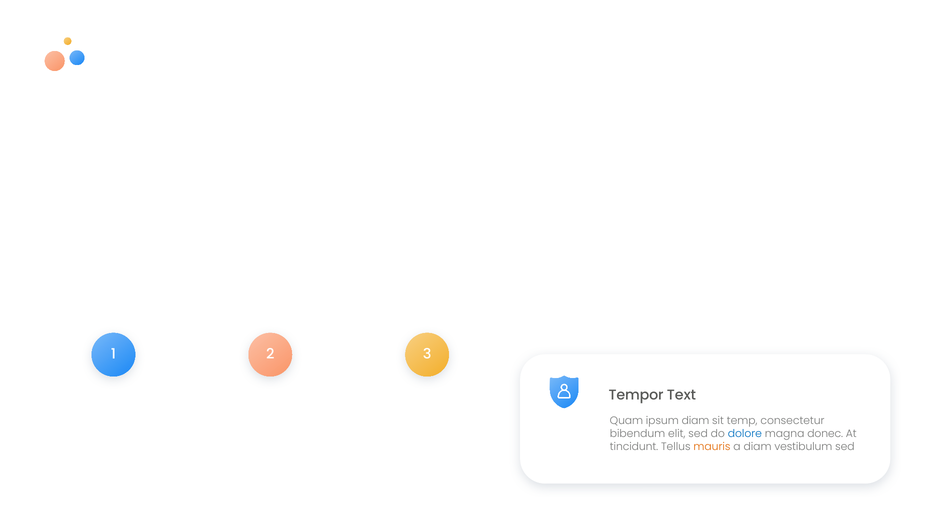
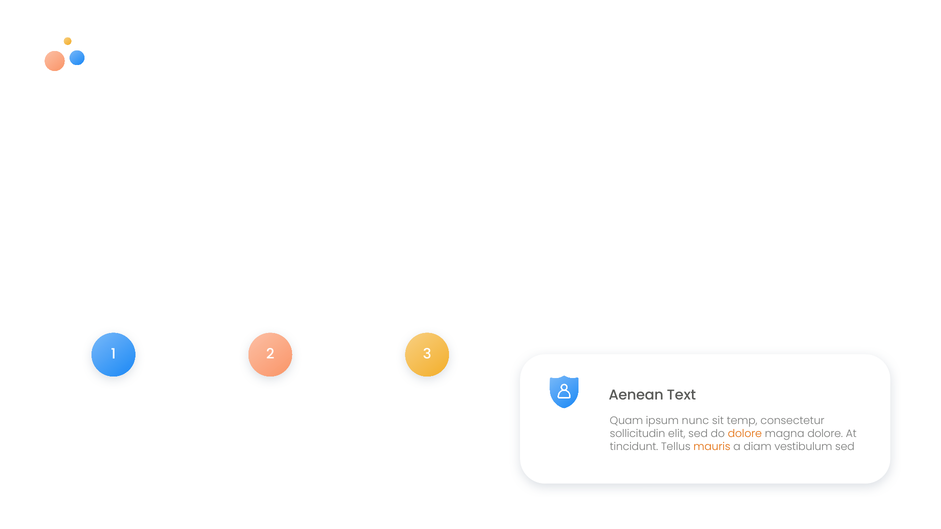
Tempor: Tempor -> Aenean
ipsum diam: diam -> nunc
bibendum: bibendum -> sollicitudin
dolore at (745, 434) colour: blue -> orange
magna donec: donec -> dolore
